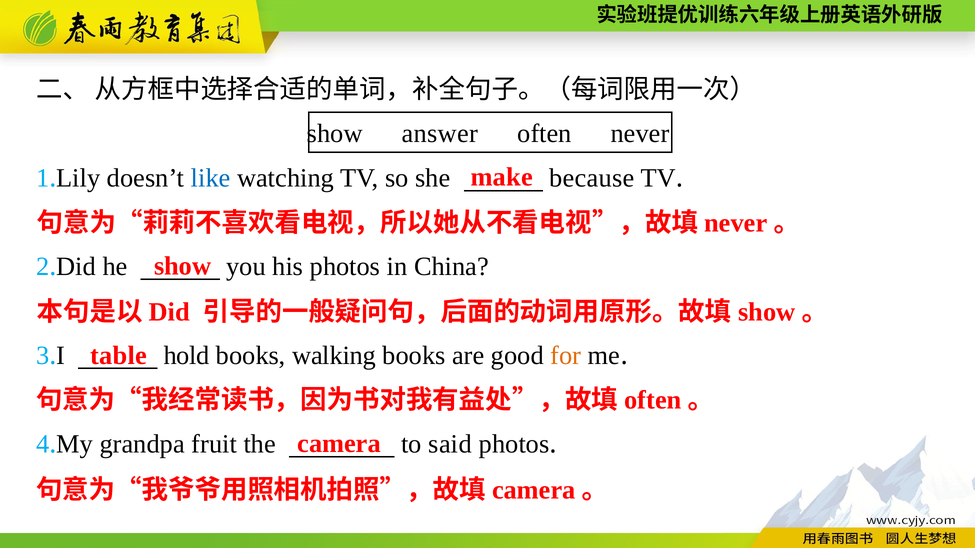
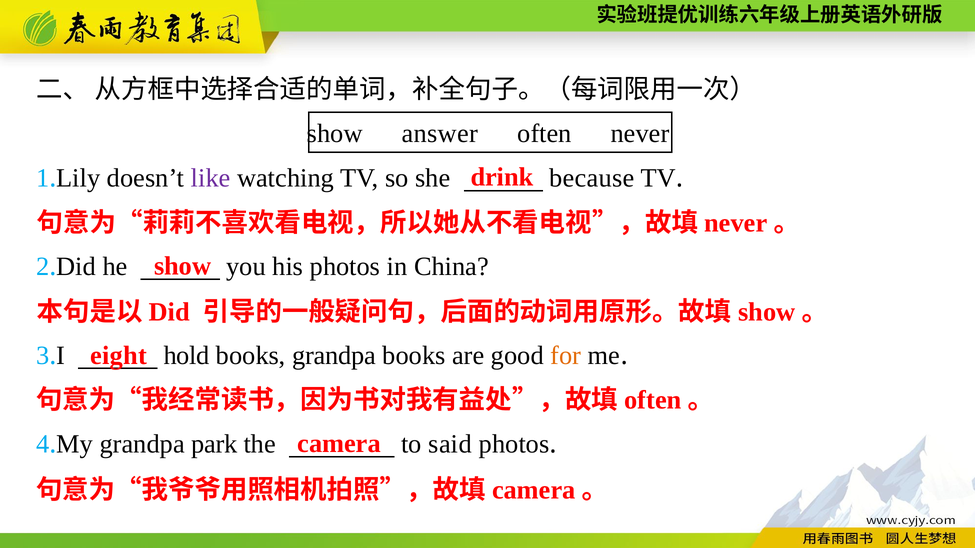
make: make -> drink
like colour: blue -> purple
table: table -> eight
books walking: walking -> grandpa
fruit: fruit -> park
